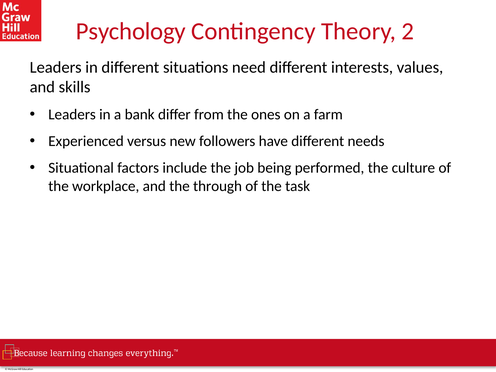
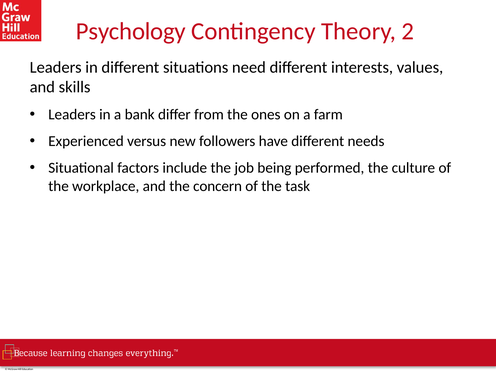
through: through -> concern
